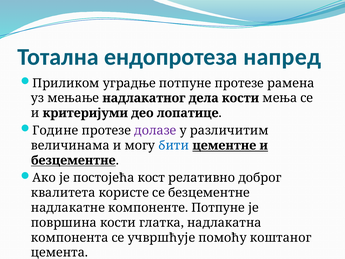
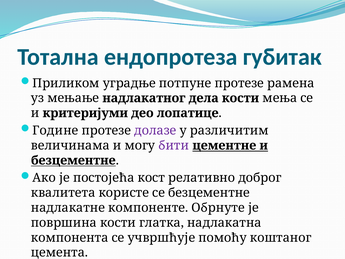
напред: напред -> губитак
бити colour: blue -> purple
компоненте Потпуне: Потпуне -> Обрнуте
